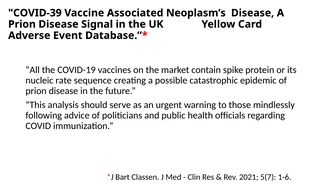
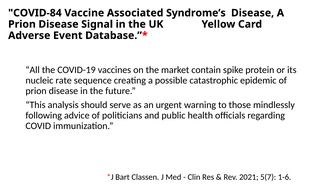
COVID-39: COVID-39 -> COVID-84
Neoplasm’s: Neoplasm’s -> Syndrome’s
